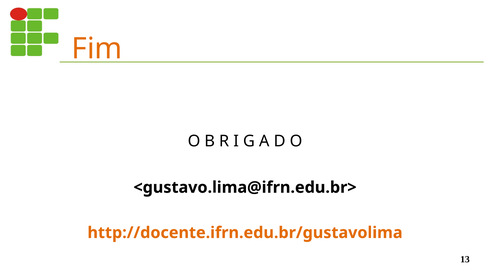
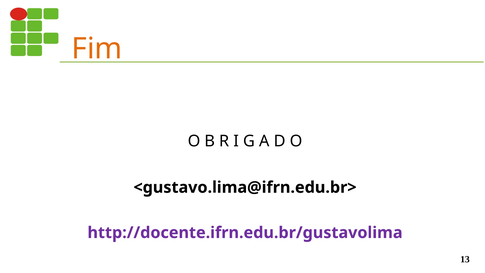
http://docente.ifrn.edu.br/gustavolima colour: orange -> purple
